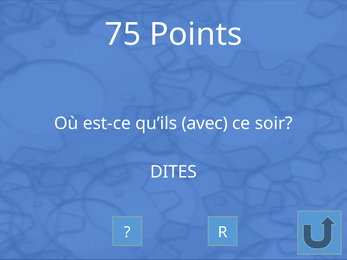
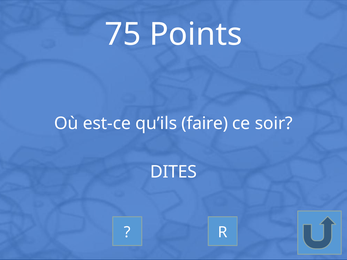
avec: avec -> faire
